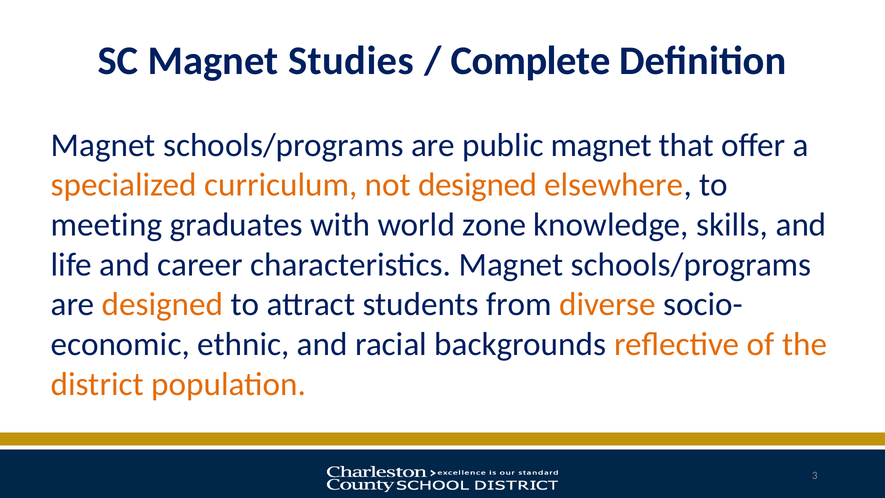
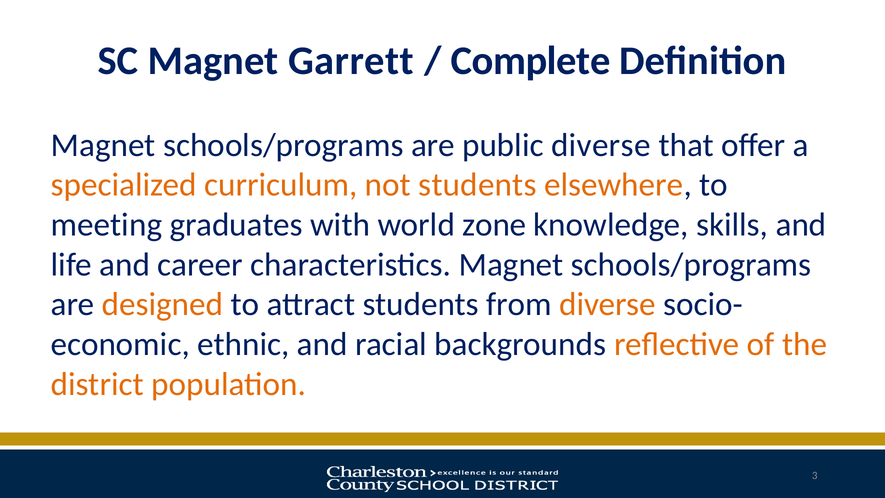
Studies: Studies -> Garrett
public magnet: magnet -> diverse
not designed: designed -> students
